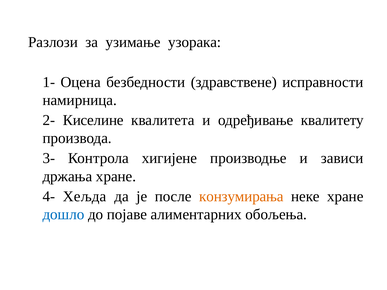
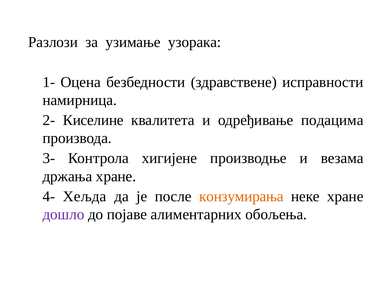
квалитету: квалитету -> подацима
зависи: зависи -> везама
дошло colour: blue -> purple
